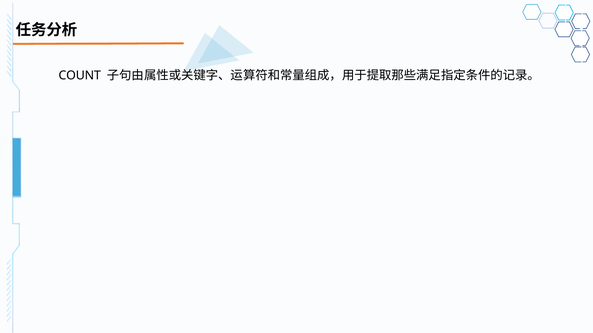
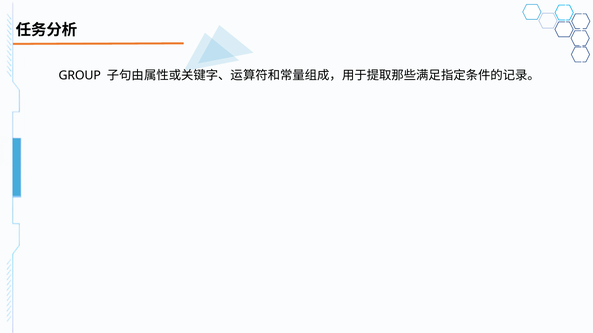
COUNT: COUNT -> GROUP
